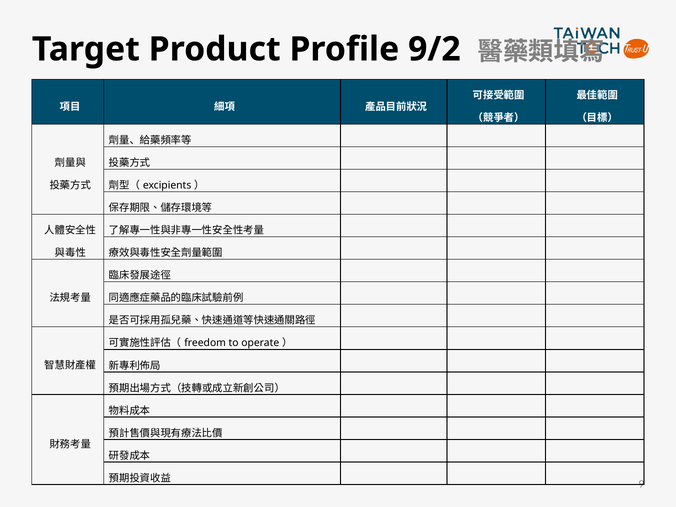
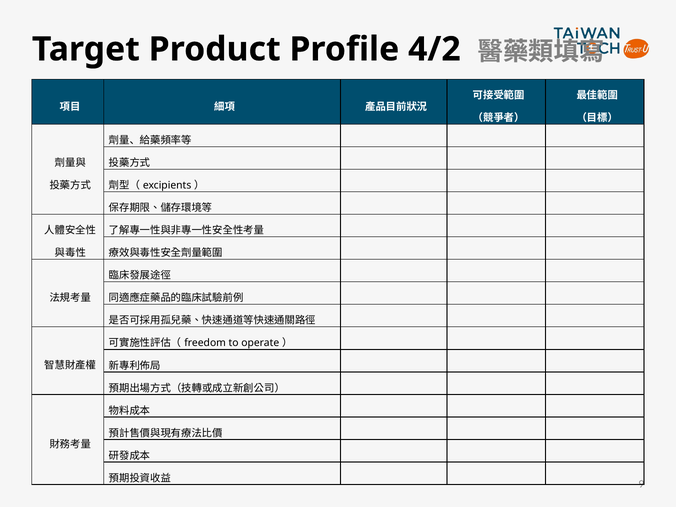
9/2: 9/2 -> 4/2
